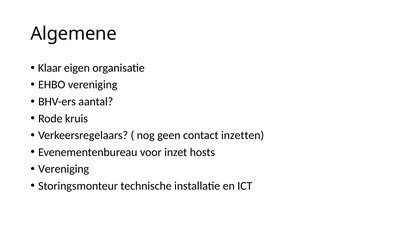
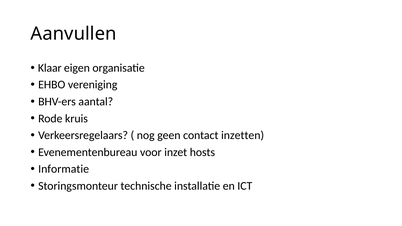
Algemene: Algemene -> Aanvullen
Vereniging at (64, 169): Vereniging -> Informatie
